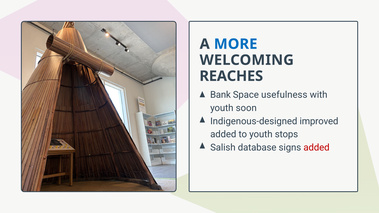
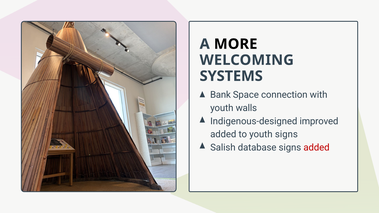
MORE colour: blue -> black
REACHES: REACHES -> SYSTEMS
usefulness: usefulness -> connection
soon: soon -> walls
youth stops: stops -> signs
